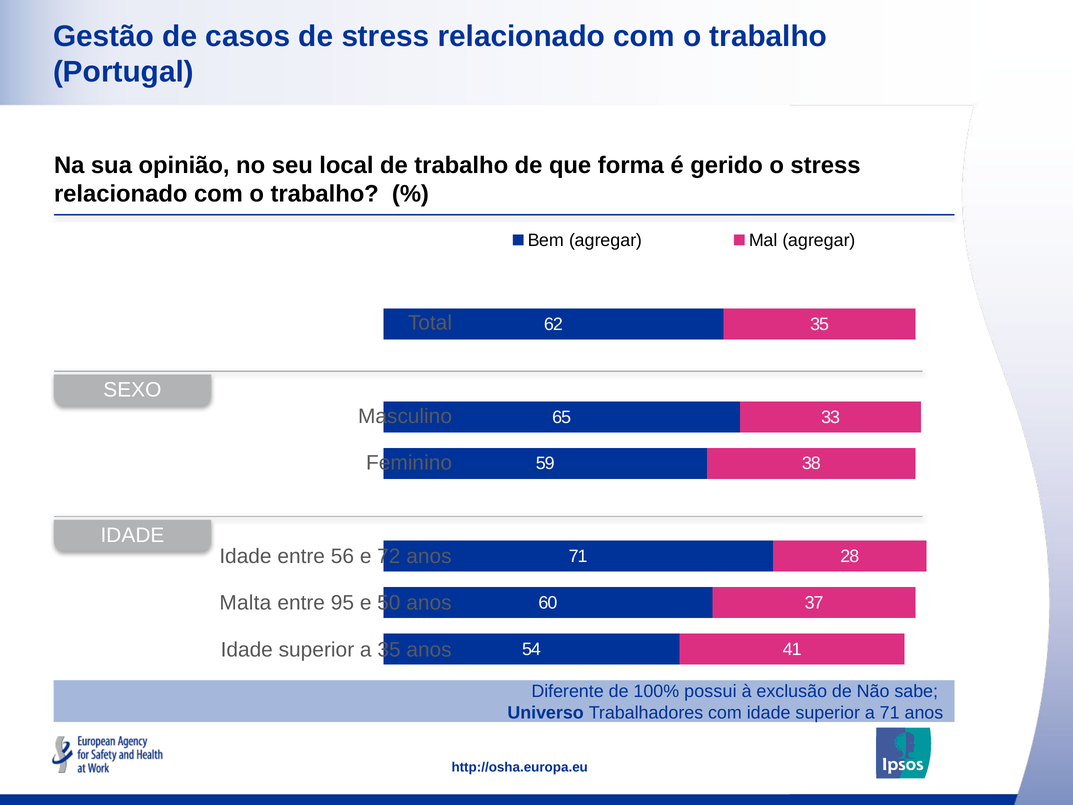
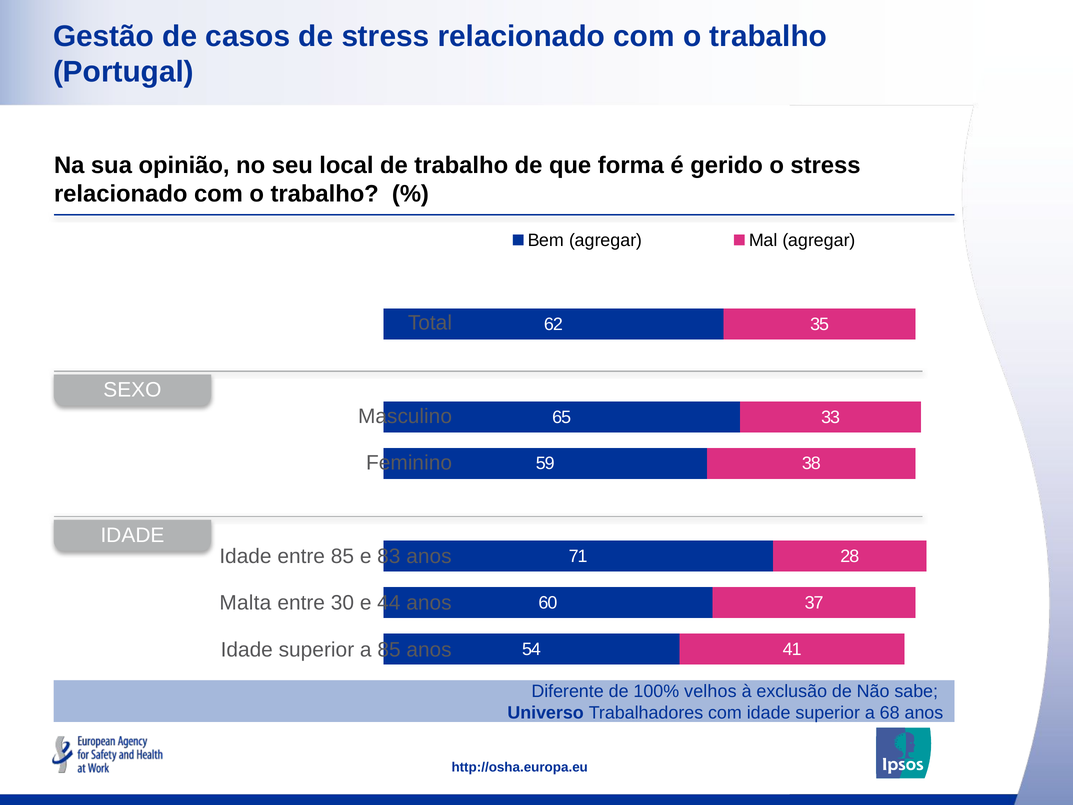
entre 56: 56 -> 85
72: 72 -> 83
95: 95 -> 30
50: 50 -> 44
a 35: 35 -> 85
possui: possui -> velhos
a 71: 71 -> 68
